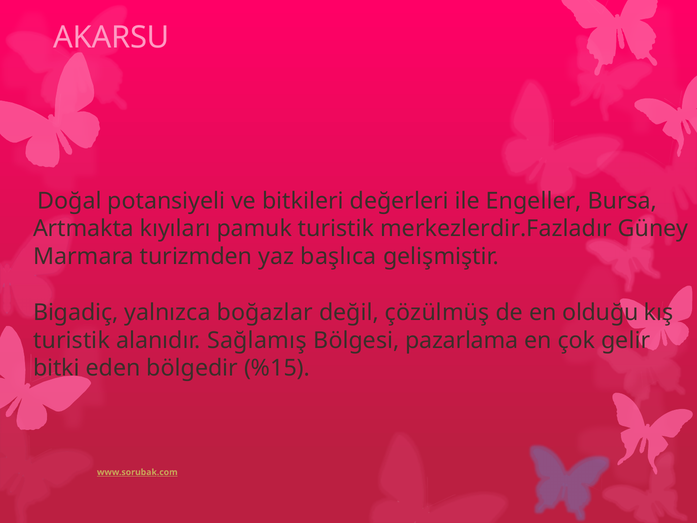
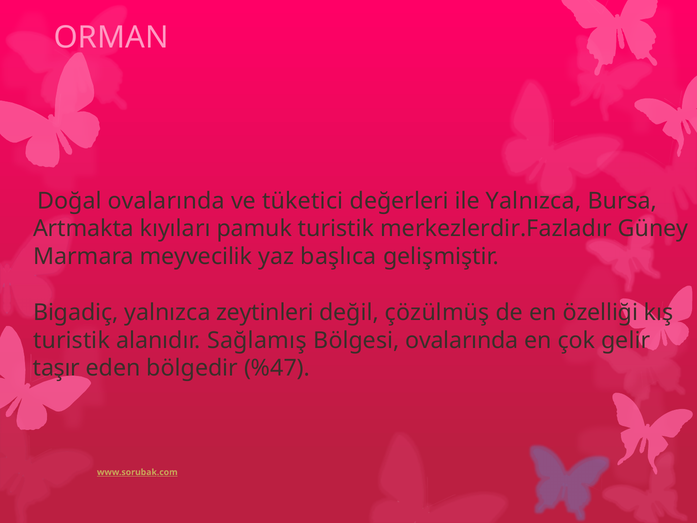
AKARSU: AKARSU -> ORMAN
Doğal potansiyeli: potansiyeli -> ovalarında
bitkileri: bitkileri -> tüketici
ile Engeller: Engeller -> Yalnızca
turizmden: turizmden -> meyvecilik
boğazlar: boğazlar -> zeytinleri
olduğu: olduğu -> özelliği
Bölgesi pazarlama: pazarlama -> ovalarında
bitki: bitki -> taşır
%15: %15 -> %47
